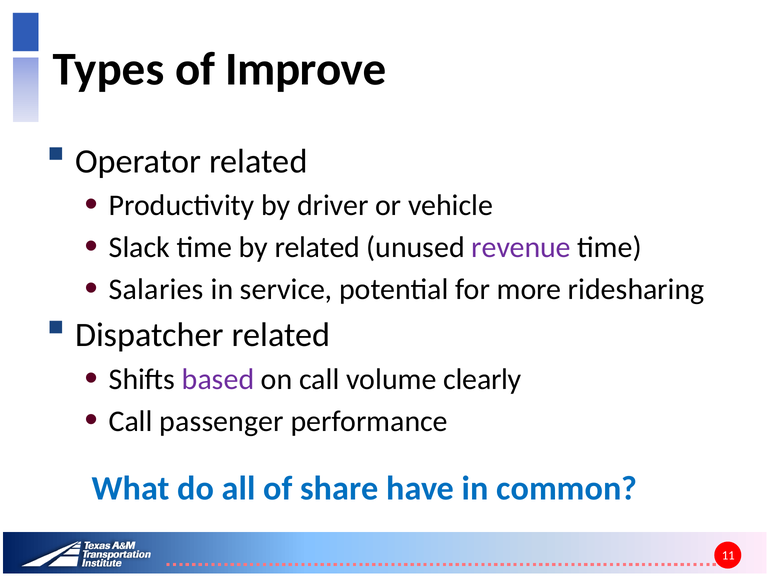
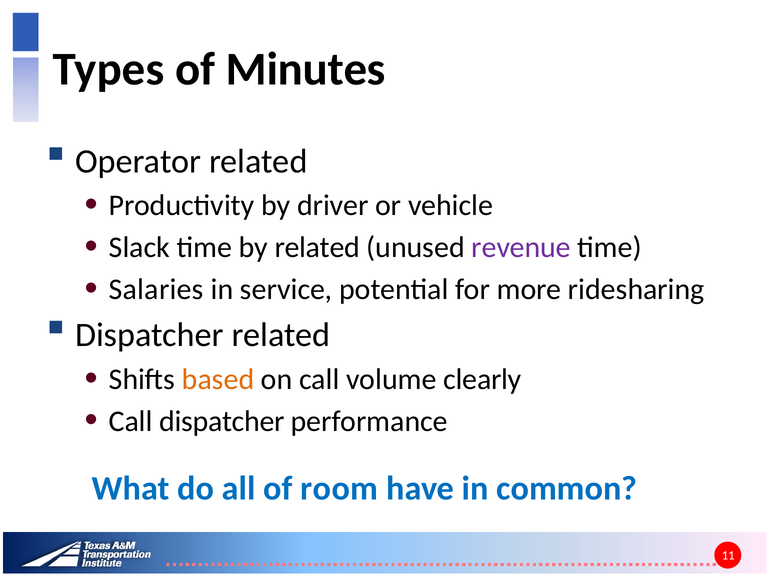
Improve: Improve -> Minutes
based colour: purple -> orange
Call passenger: passenger -> dispatcher
share: share -> room
